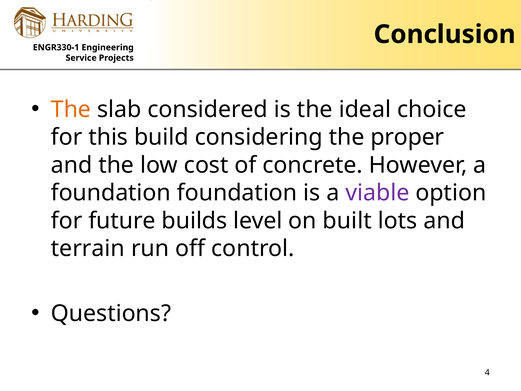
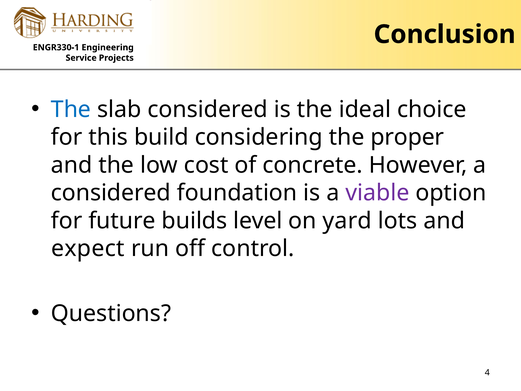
The at (71, 109) colour: orange -> blue
foundation at (111, 193): foundation -> considered
built: built -> yard
terrain: terrain -> expect
